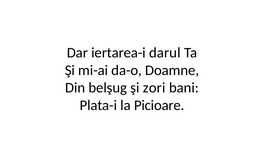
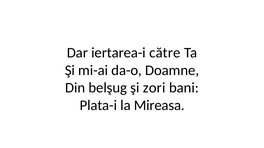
darul: darul -> către
Picioare: Picioare -> Mireasa
